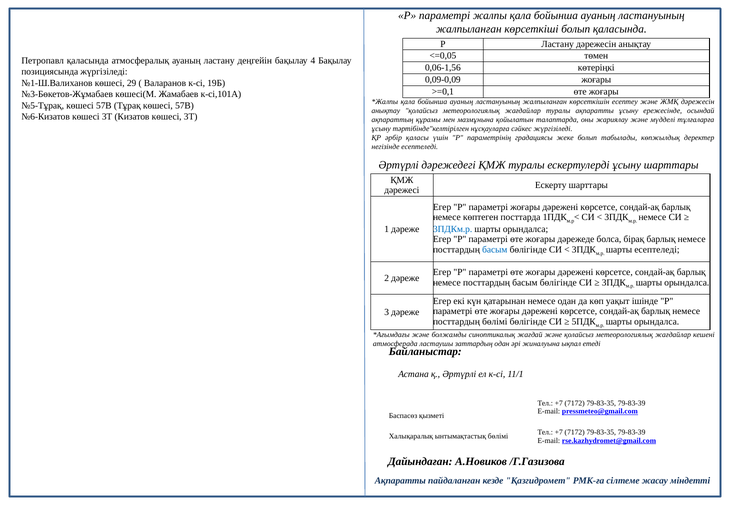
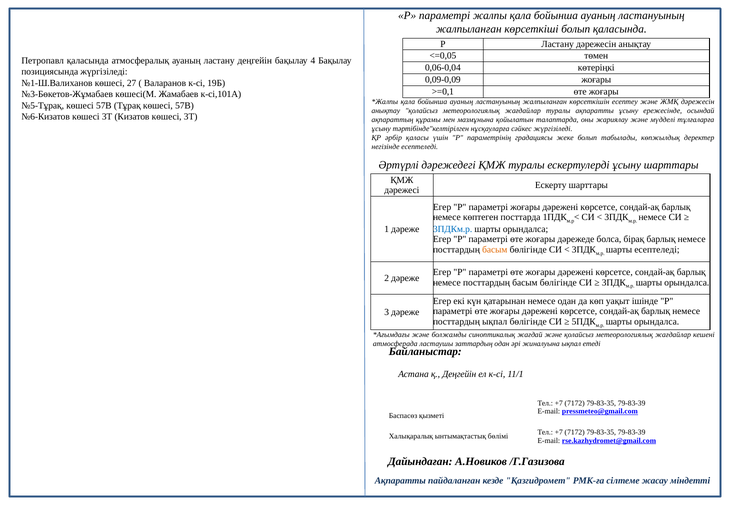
0,06-1,56: 0,06-1,56 -> 0,06-0,04
29: 29 -> 27
басым at (495, 250) colour: blue -> orange
посттардың бөлімі: бөлімі -> ықпал
қ Әртүрлі: Әртүрлі -> Деңгейін
